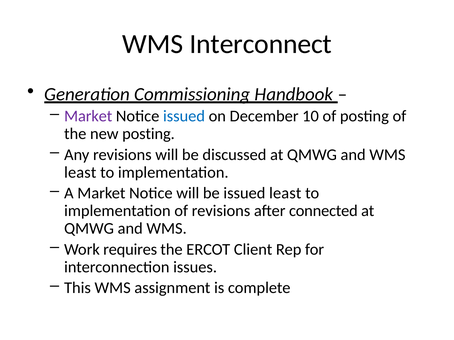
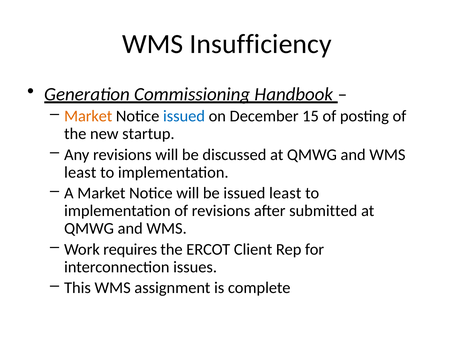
Interconnect: Interconnect -> Insufficiency
Market at (88, 116) colour: purple -> orange
10: 10 -> 15
new posting: posting -> startup
connected: connected -> submitted
